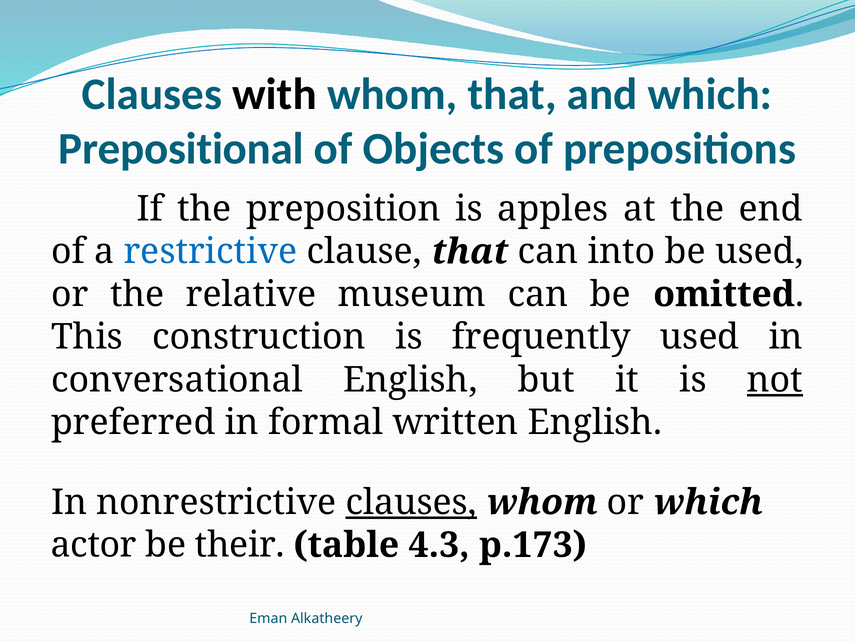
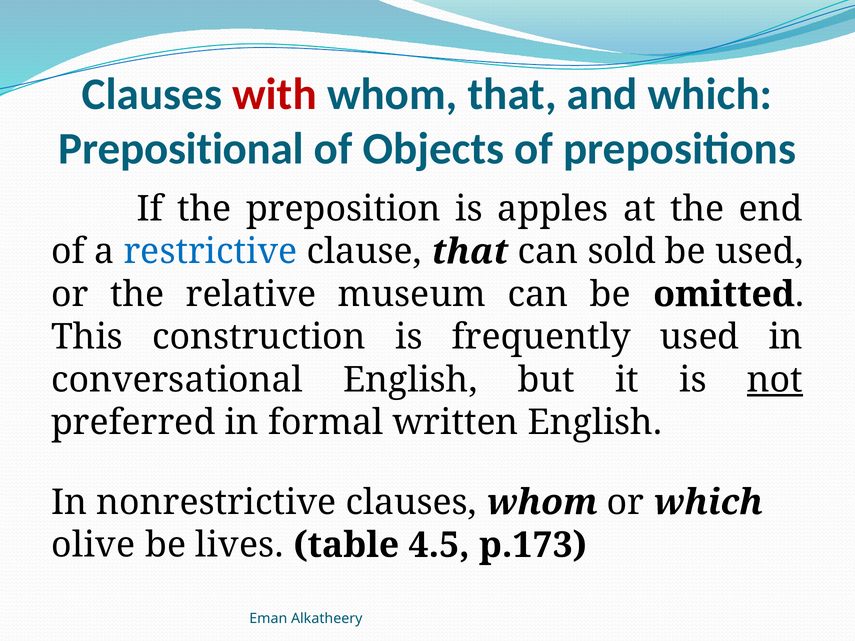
with colour: black -> red
into: into -> sold
clauses at (411, 503) underline: present -> none
actor: actor -> olive
their: their -> lives
4.3: 4.3 -> 4.5
